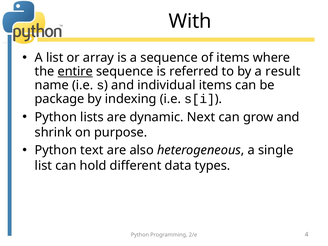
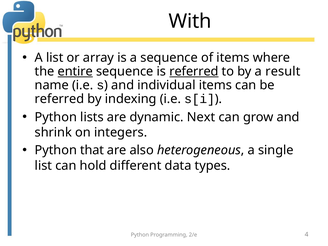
referred at (194, 71) underline: none -> present
package at (59, 99): package -> referred
purpose: purpose -> integers
text: text -> that
